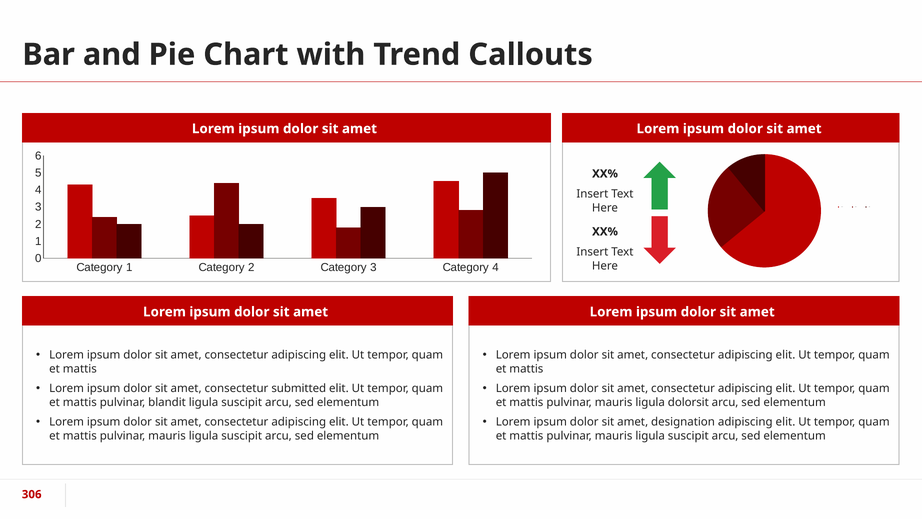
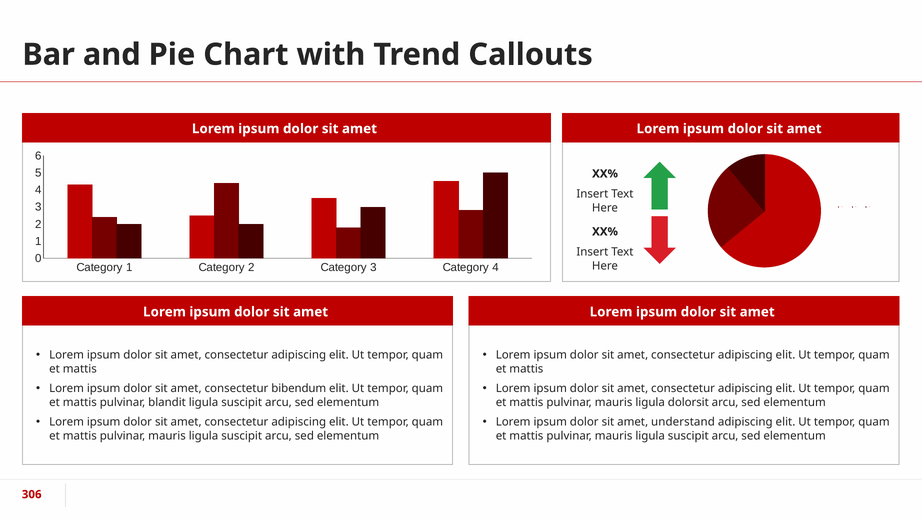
submitted: submitted -> bibendum
designation: designation -> understand
